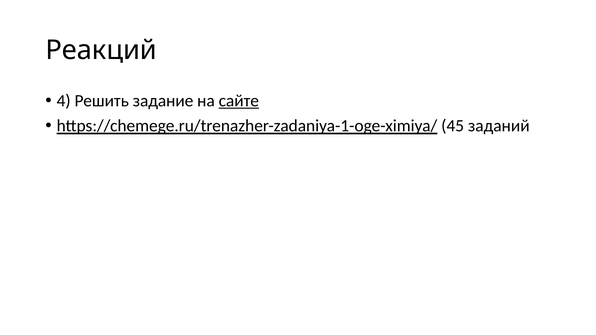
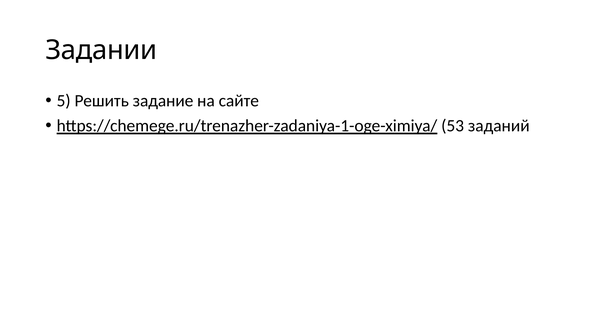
Реакций: Реакций -> Задании
4: 4 -> 5
сайте underline: present -> none
45: 45 -> 53
